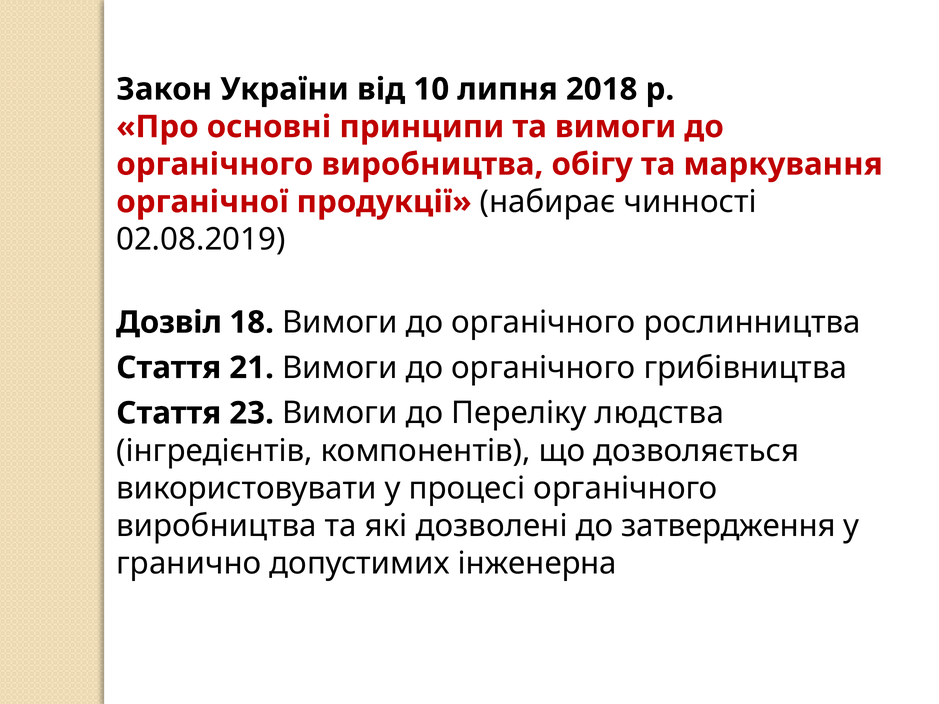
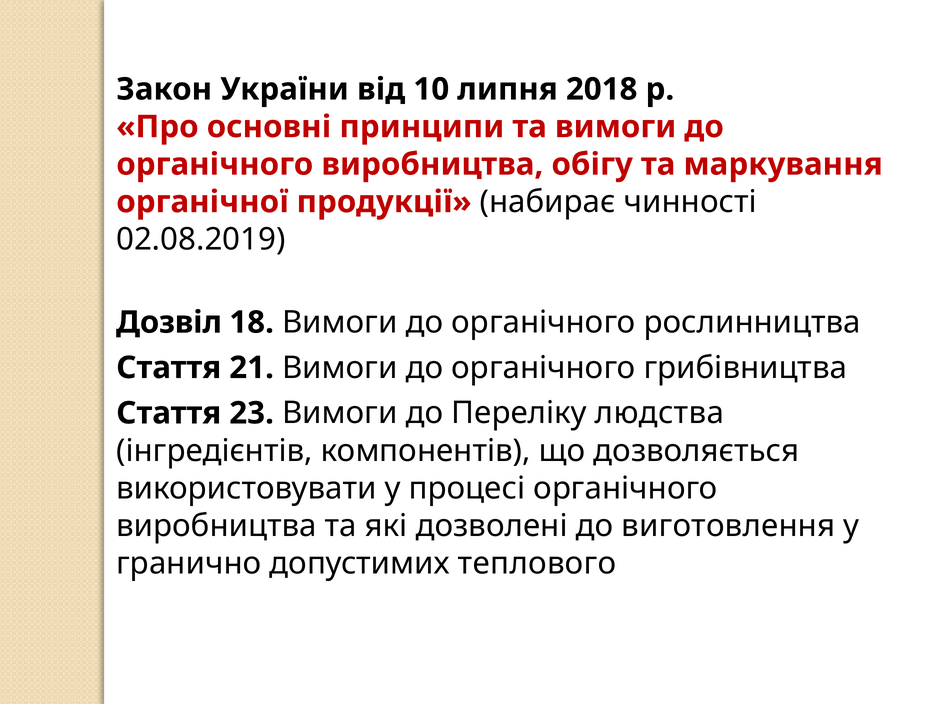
затвердження: затвердження -> виготовлення
інженерна: інженерна -> теплового
